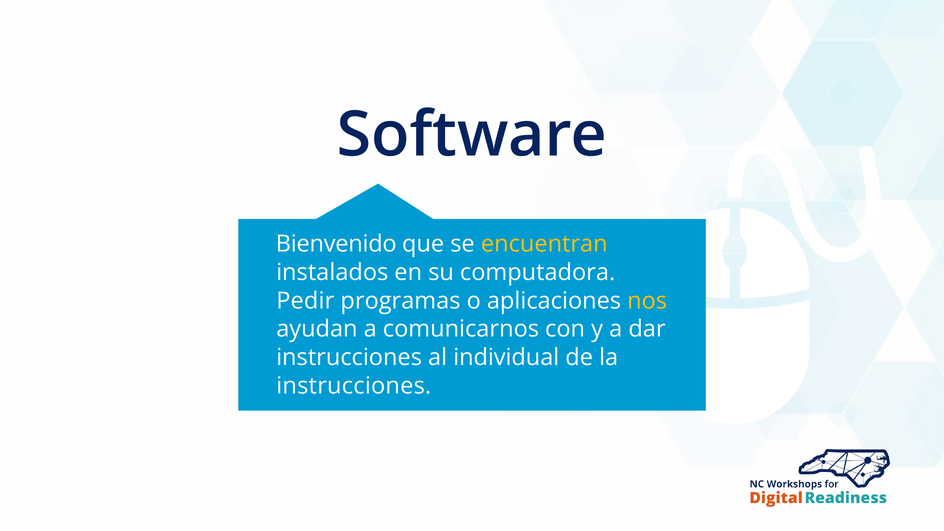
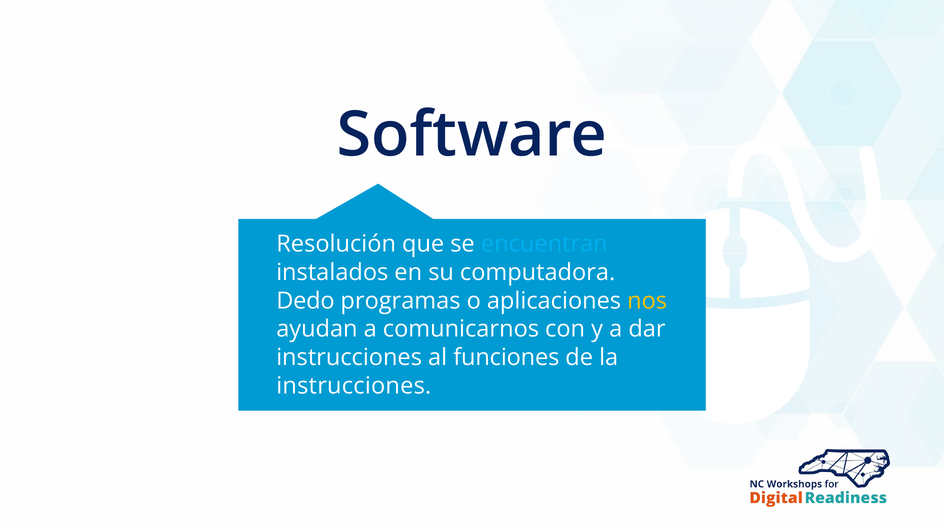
Bienvenido: Bienvenido -> Resolución
encuentran colour: yellow -> light blue
Pedir: Pedir -> Dedo
individual: individual -> funciones
